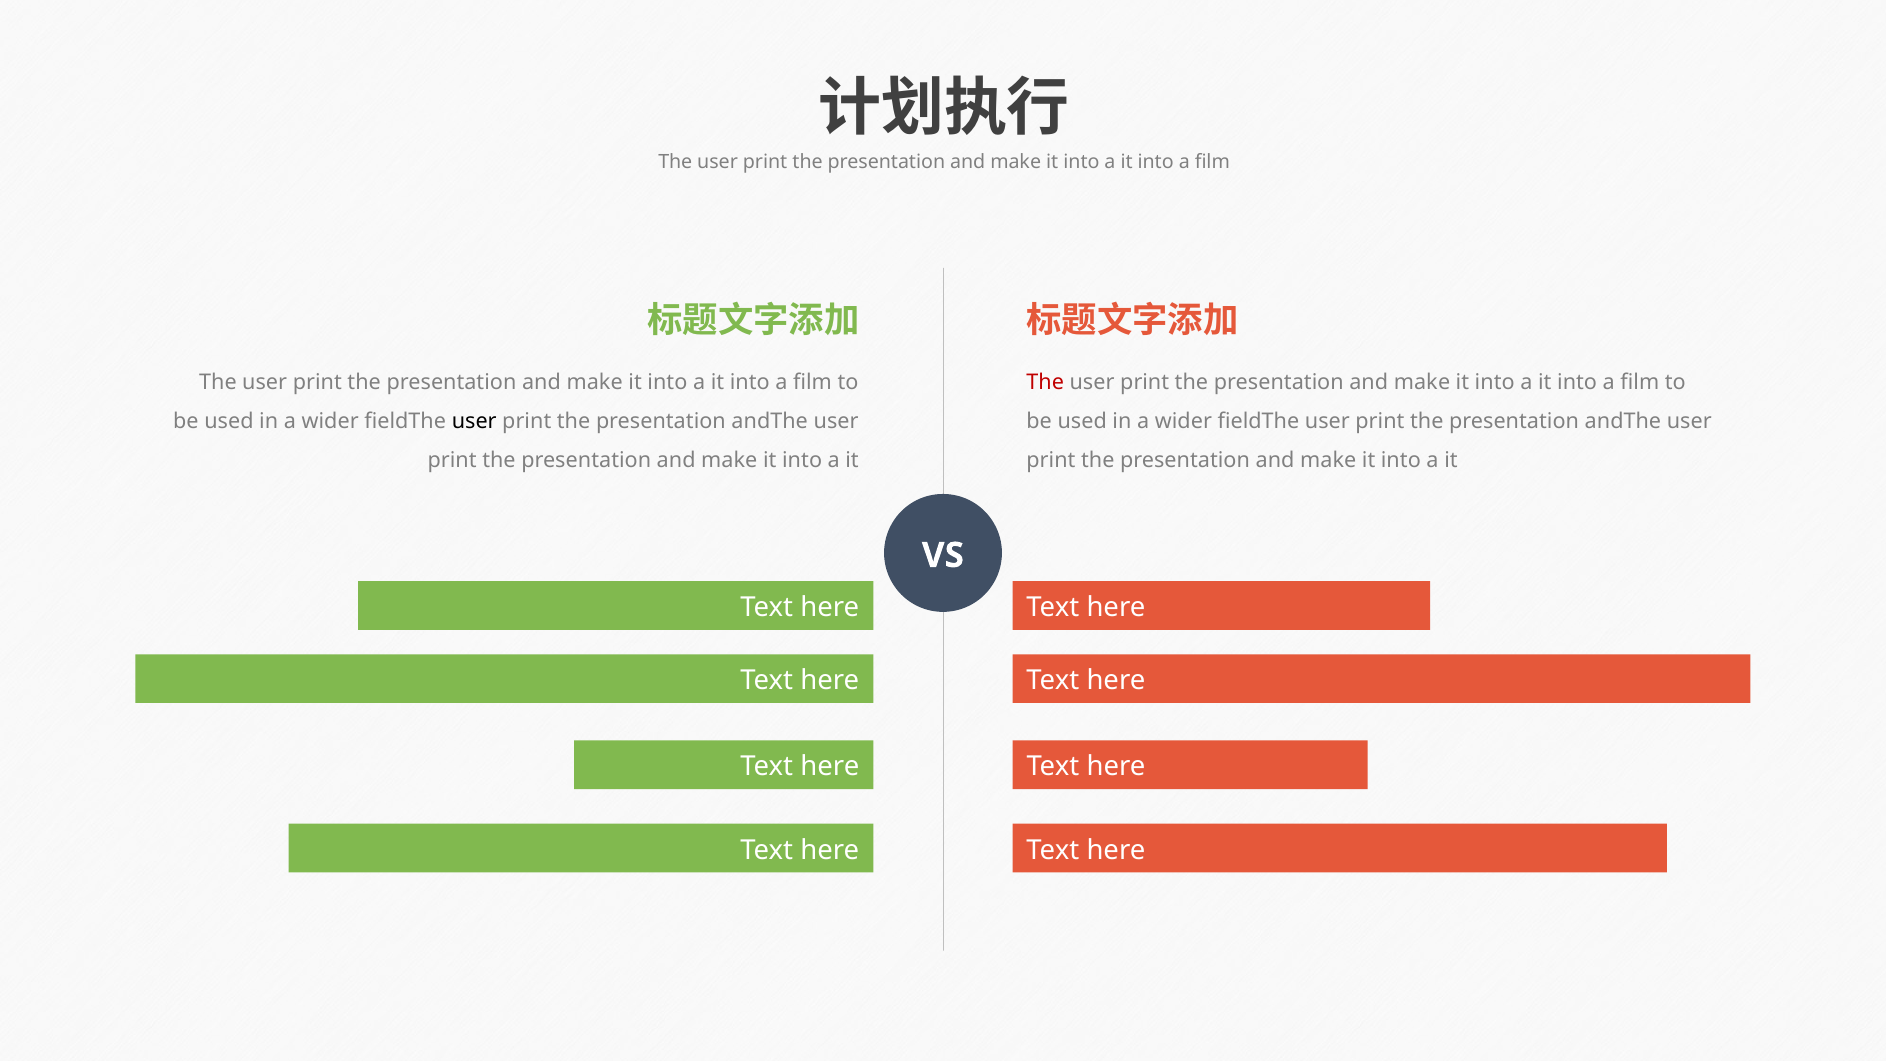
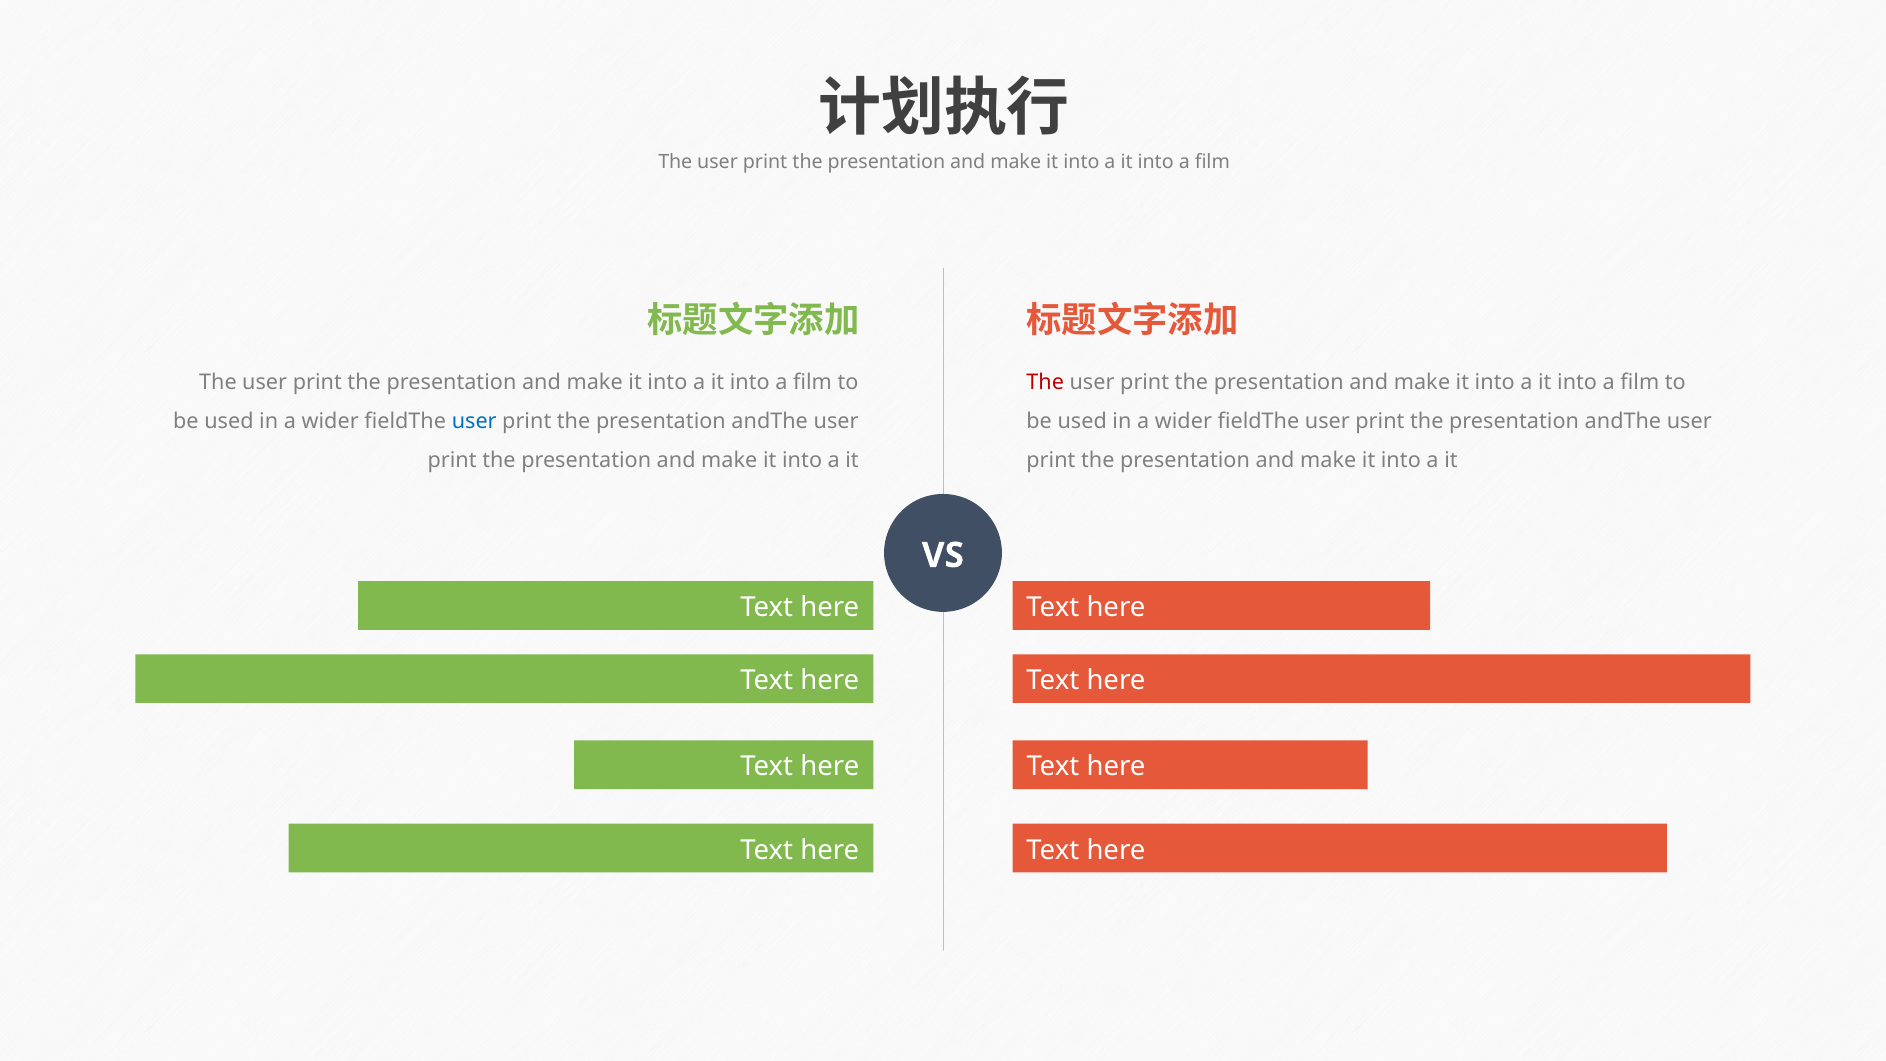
user at (474, 421) colour: black -> blue
